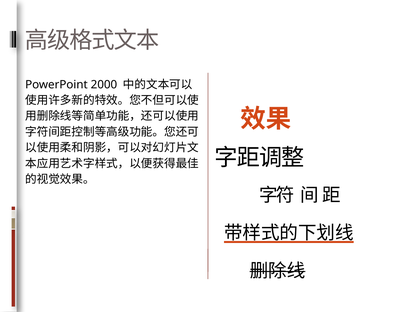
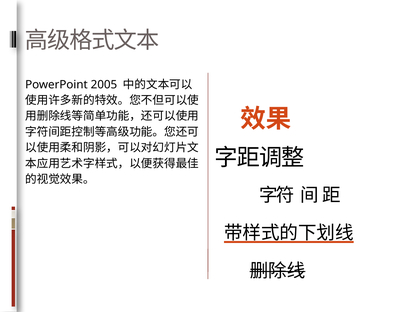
2000: 2000 -> 2005
